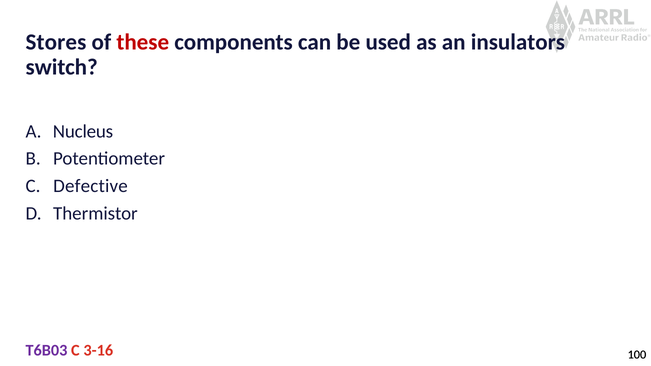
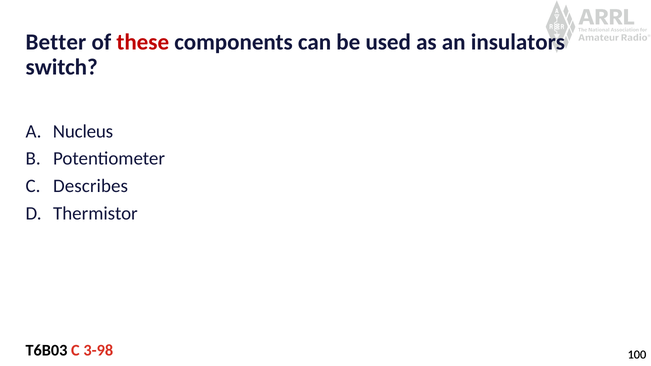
Stores: Stores -> Better
Defective: Defective -> Describes
T6B03 colour: purple -> black
3-16: 3-16 -> 3-98
